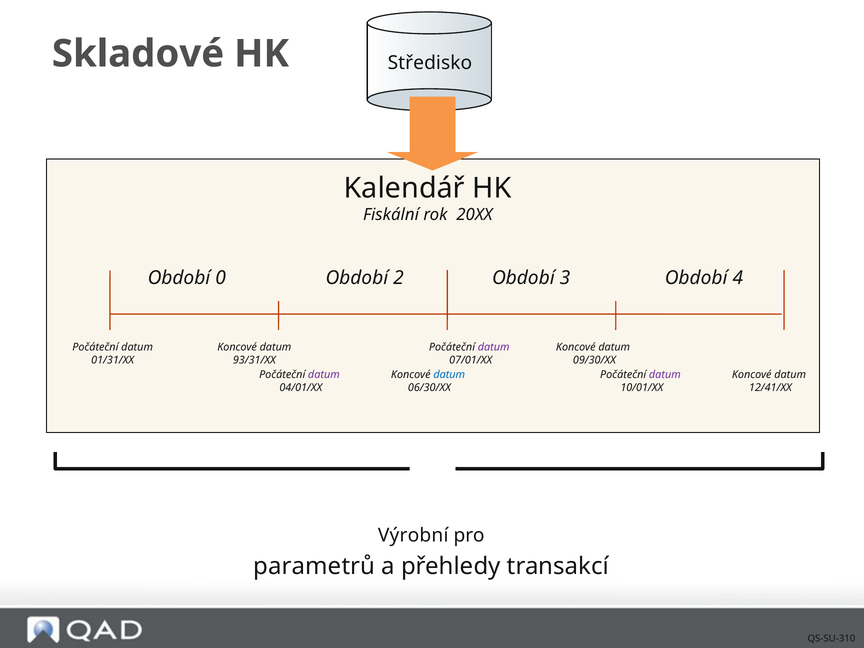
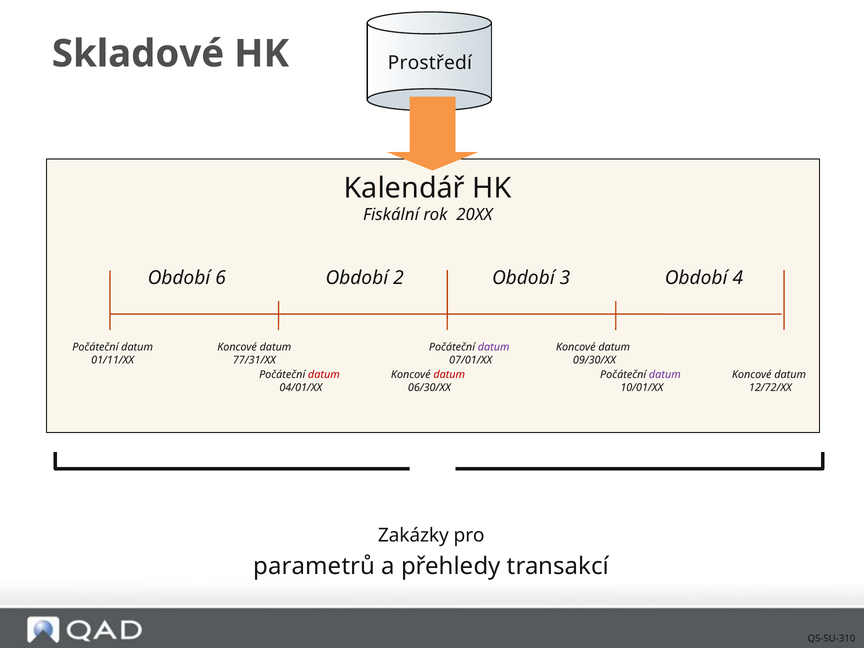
Středisko: Středisko -> Prostředí
0: 0 -> 6
01/31/XX: 01/31/XX -> 01/11/XX
93/31/XX: 93/31/XX -> 77/31/XX
datum at (324, 375) colour: purple -> red
datum at (449, 375) colour: blue -> red
12/41/XX: 12/41/XX -> 12/72/XX
Výrobní: Výrobní -> Zakázky
